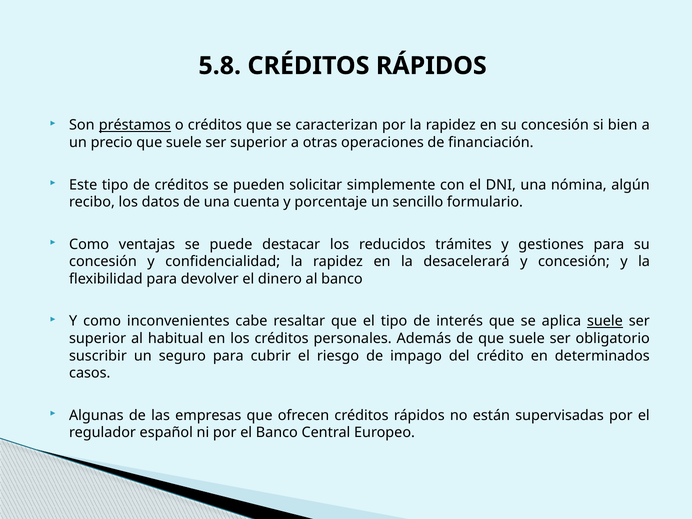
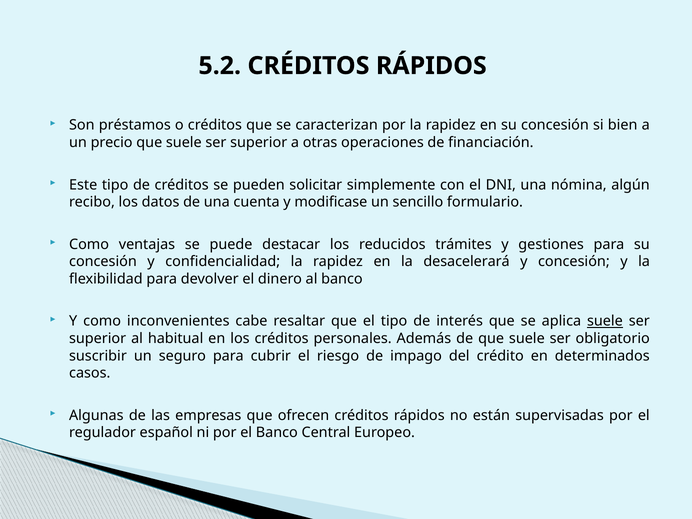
5.8: 5.8 -> 5.2
préstamos underline: present -> none
porcentaje: porcentaje -> modificase
